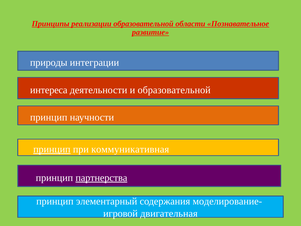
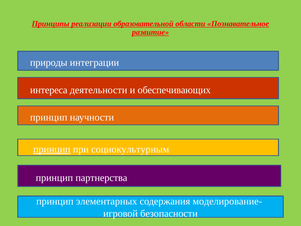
и образовательной: образовательной -> обеспечивающих
коммуникативная: коммуникативная -> социокультурным
партнерства underline: present -> none
элементарный: элементарный -> элементарных
двигательная: двигательная -> безопасности
